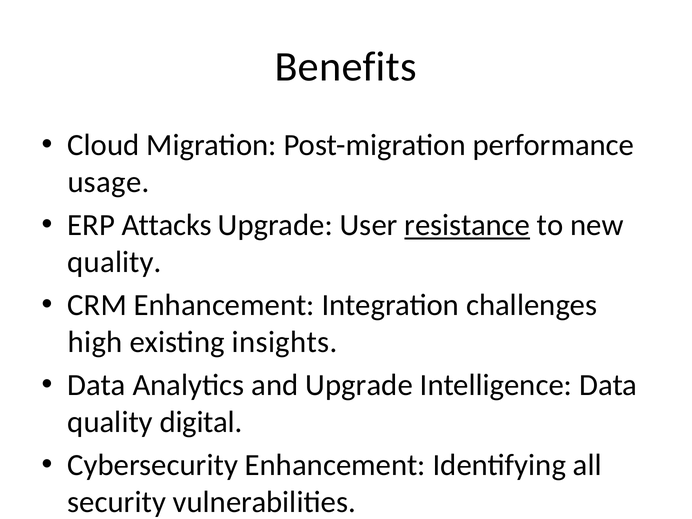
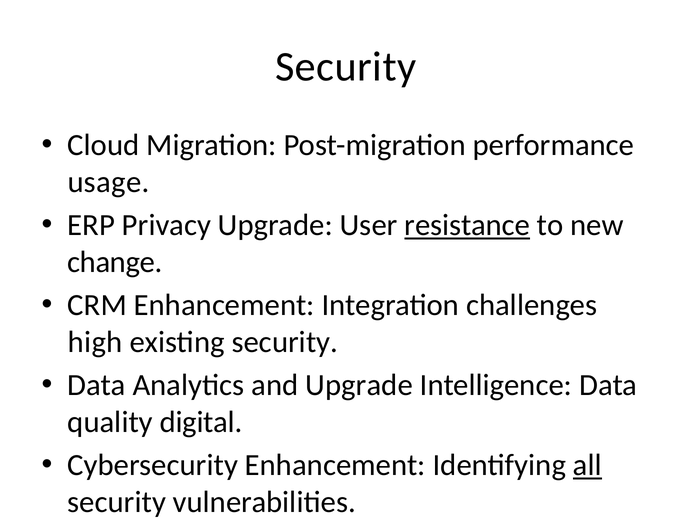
Benefits at (346, 67): Benefits -> Security
Attacks: Attacks -> Privacy
quality at (115, 262): quality -> change
existing insights: insights -> security
all underline: none -> present
